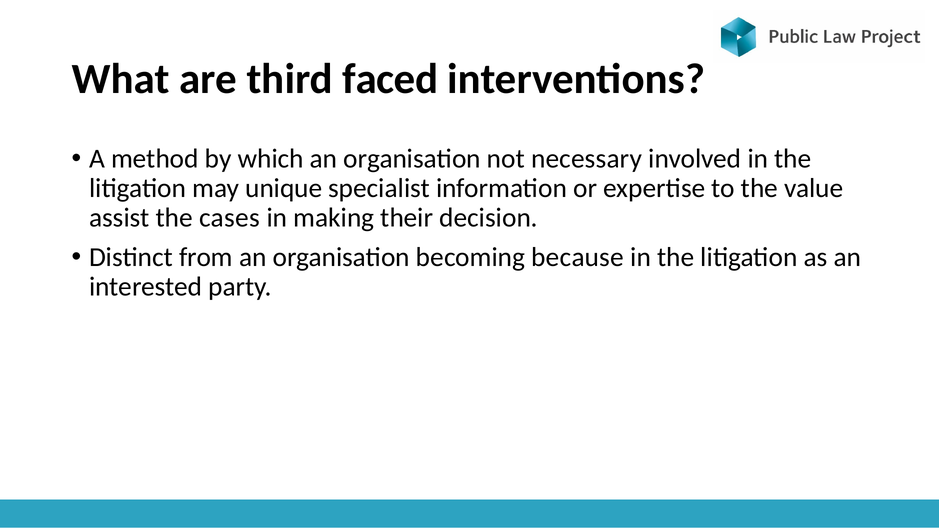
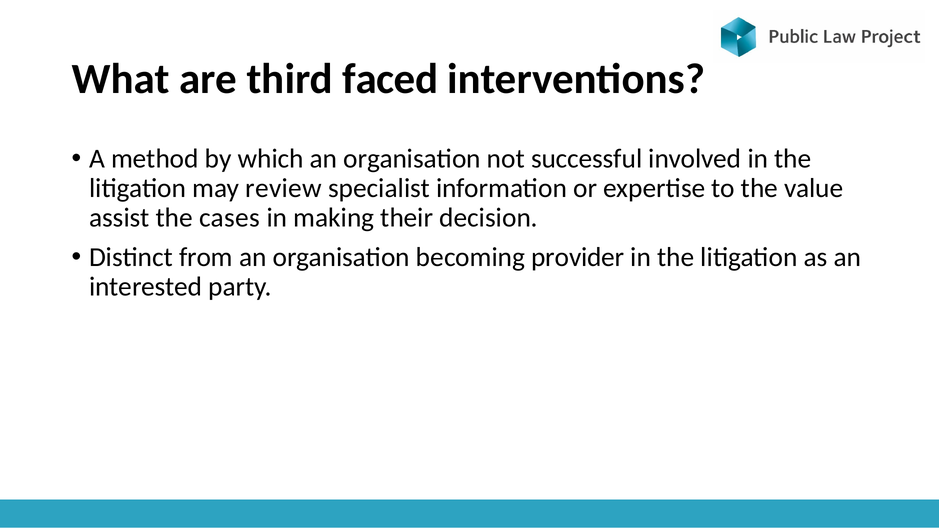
necessary: necessary -> successful
unique: unique -> review
because: because -> provider
